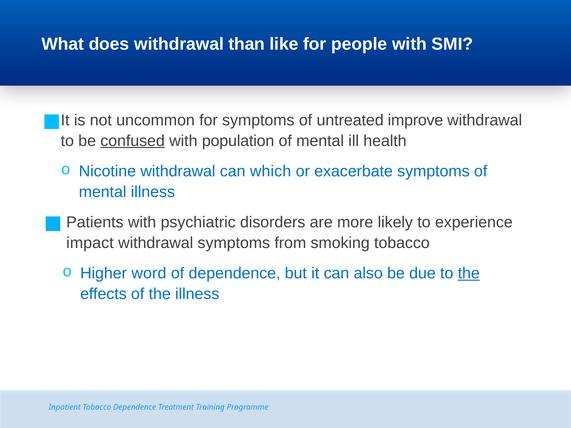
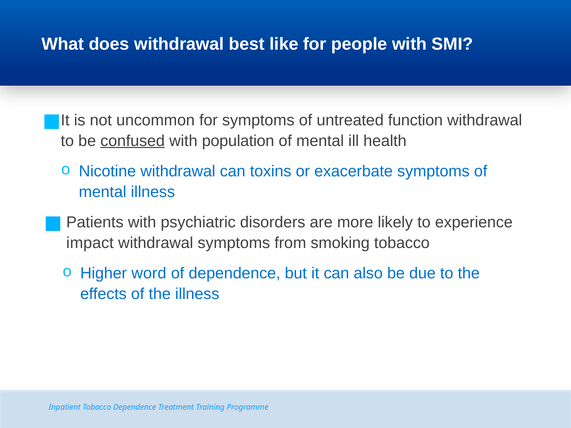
than: than -> best
improve: improve -> function
which: which -> toxins
the at (469, 274) underline: present -> none
